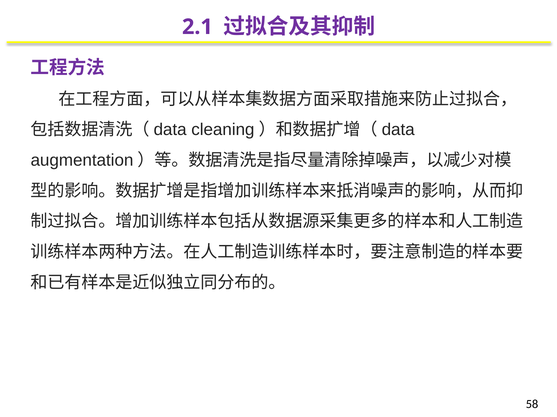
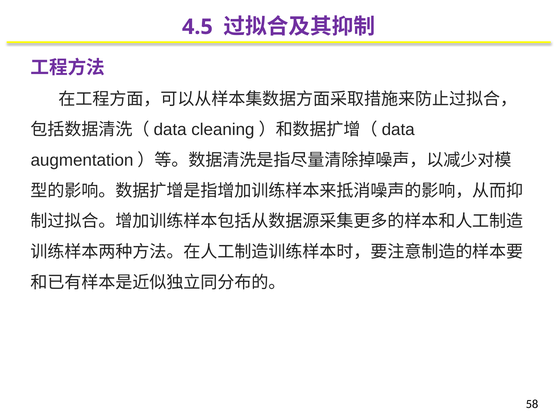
2.1: 2.1 -> 4.5
